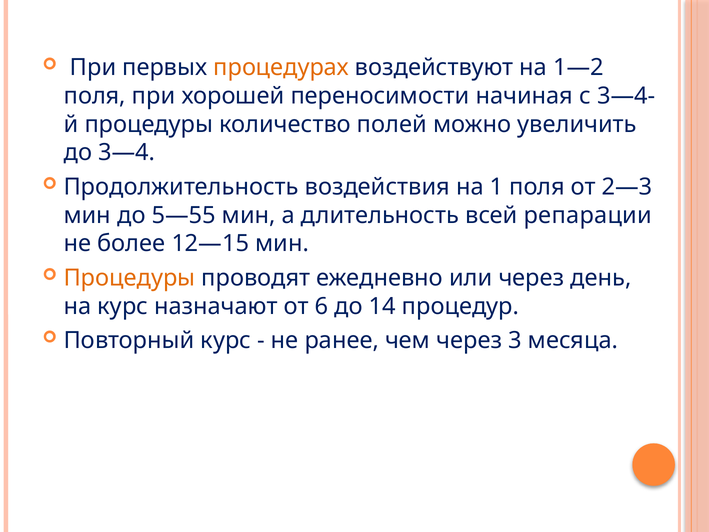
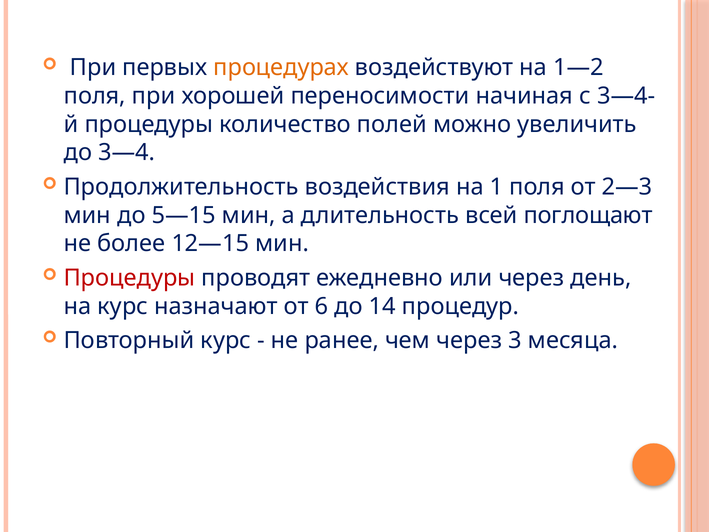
5—55: 5—55 -> 5—15
репарации: репарации -> поглощают
Процедуры at (130, 278) colour: orange -> red
